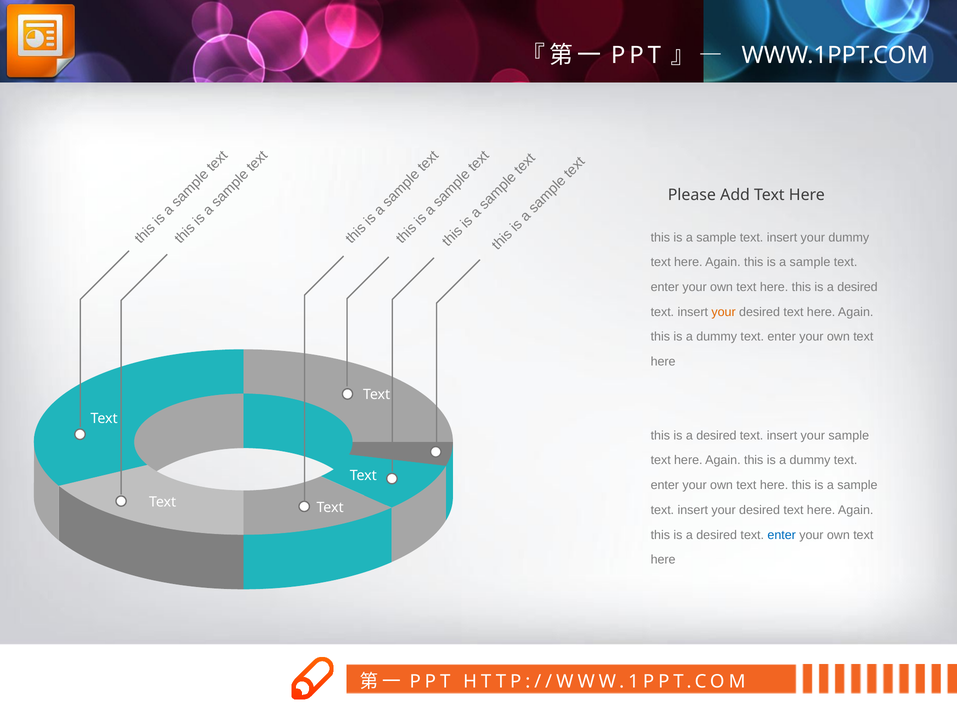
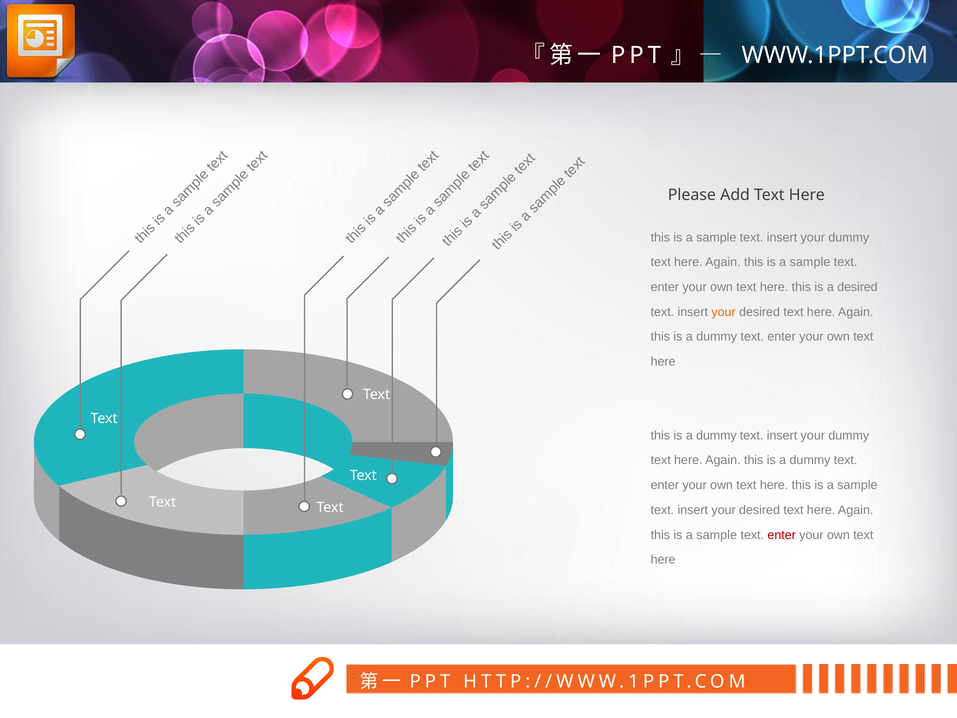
desired at (716, 435): desired -> dummy
sample at (849, 435): sample -> dummy
desired at (717, 535): desired -> sample
enter at (782, 535) colour: blue -> red
